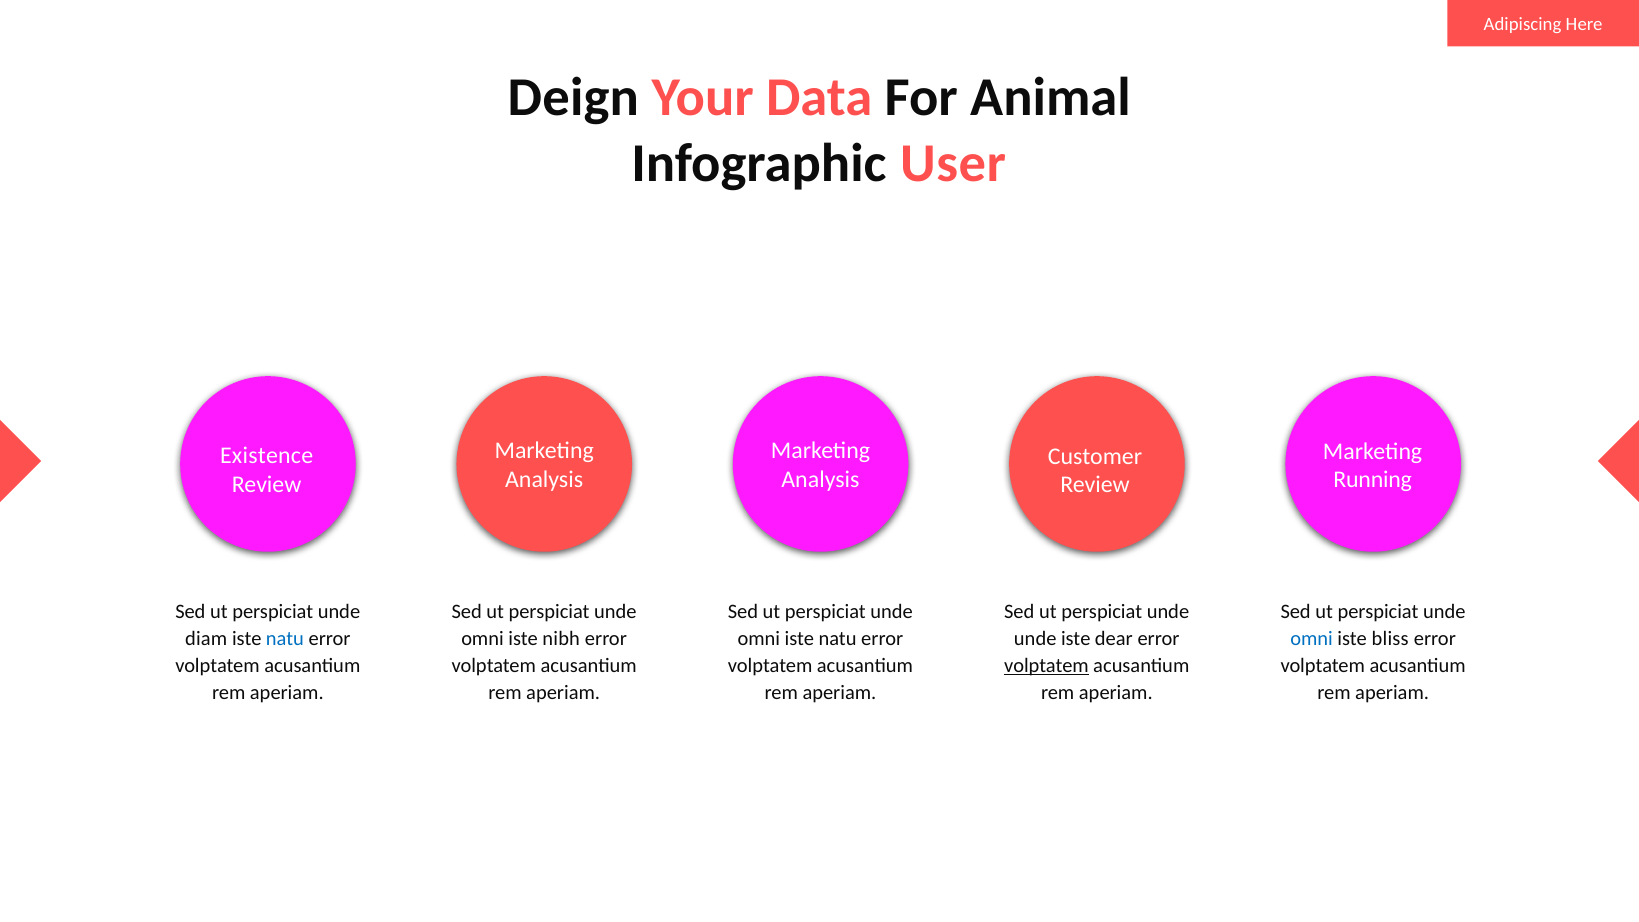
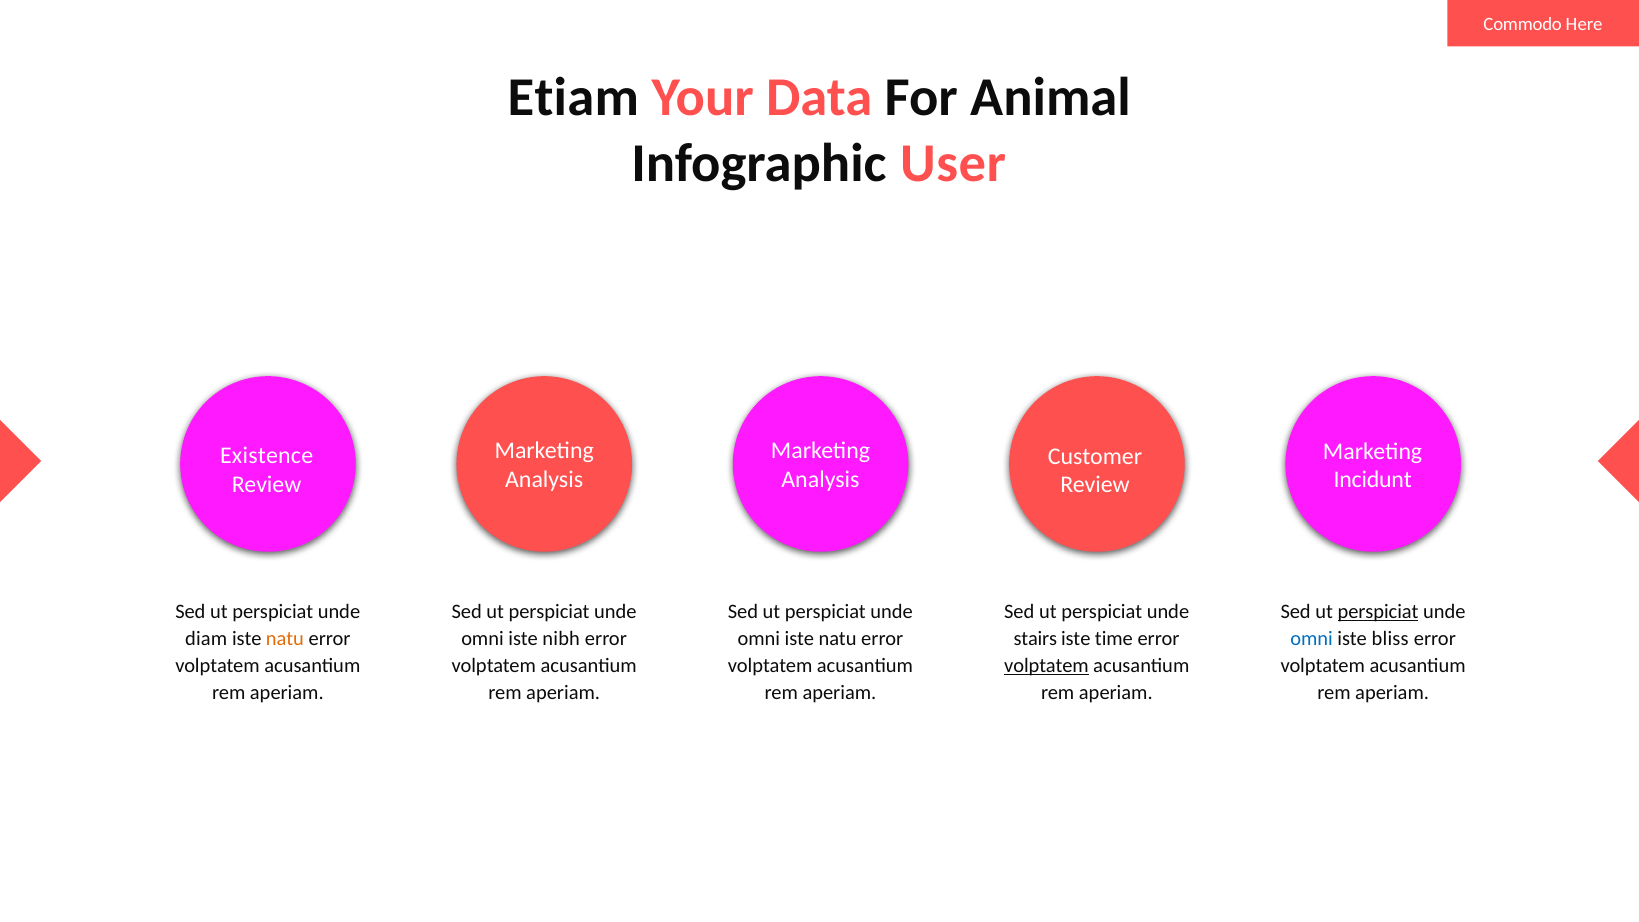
Adipiscing: Adipiscing -> Commodo
Deign: Deign -> Etiam
Running: Running -> Incidunt
perspiciat at (1378, 611) underline: none -> present
natu at (285, 638) colour: blue -> orange
unde at (1035, 638): unde -> stairs
dear: dear -> time
